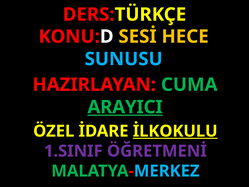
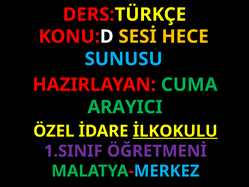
ARAYICI underline: present -> none
